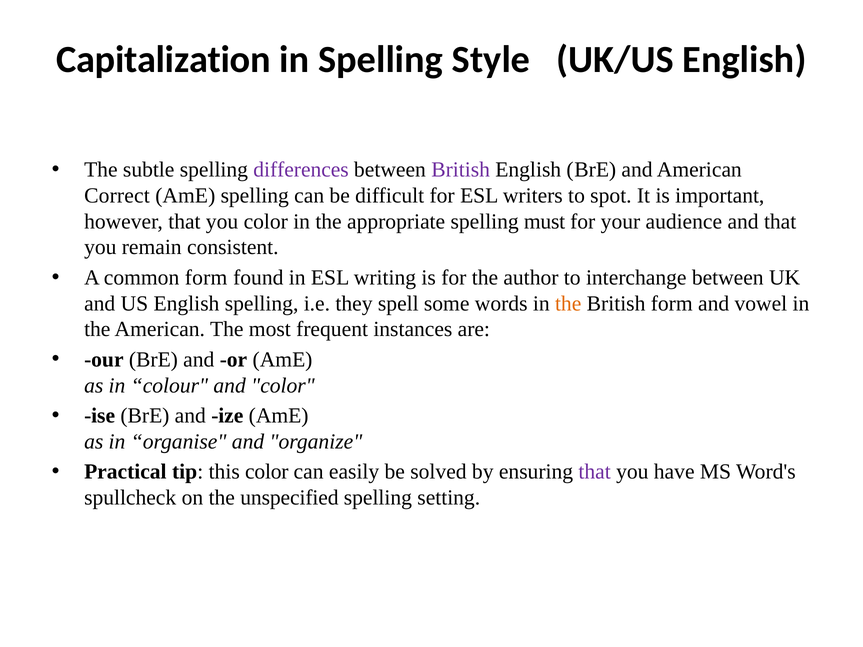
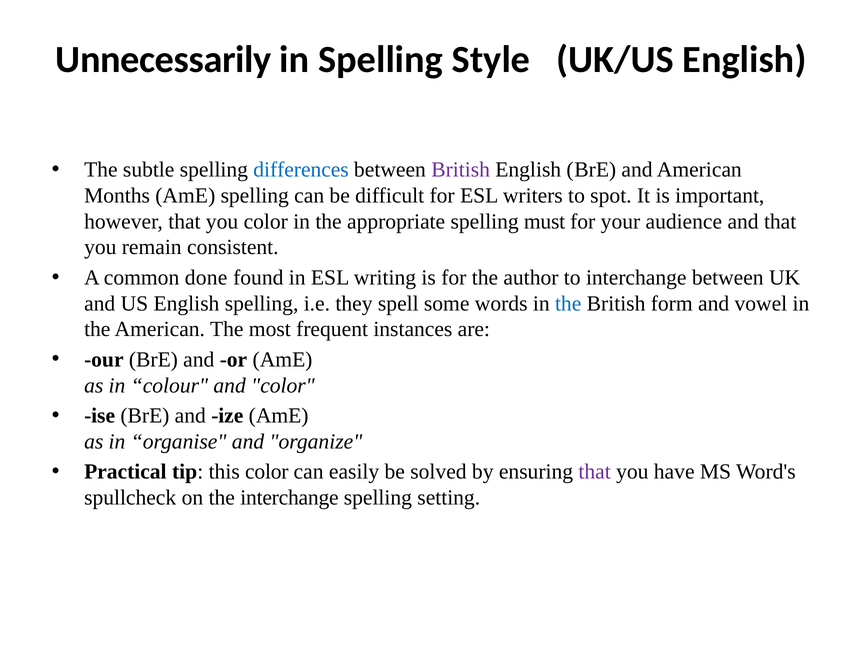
Capitalization: Capitalization -> Unnecessarily
differences colour: purple -> blue
Correct: Correct -> Months
common form: form -> done
the at (568, 304) colour: orange -> blue
the unspecified: unspecified -> interchange
